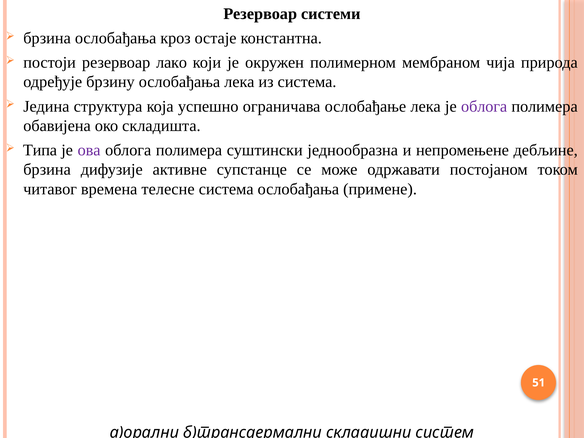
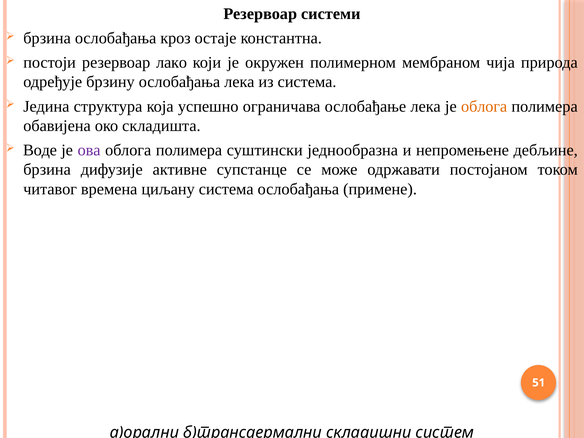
облога at (484, 106) colour: purple -> orange
Типа: Типа -> Воде
телесне: телесне -> циљану
